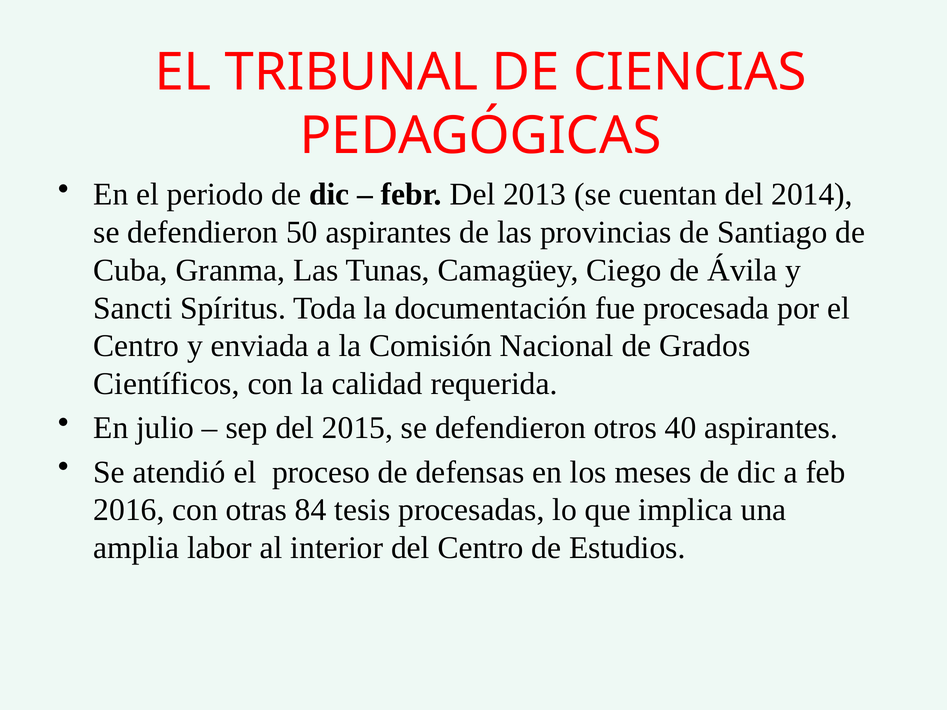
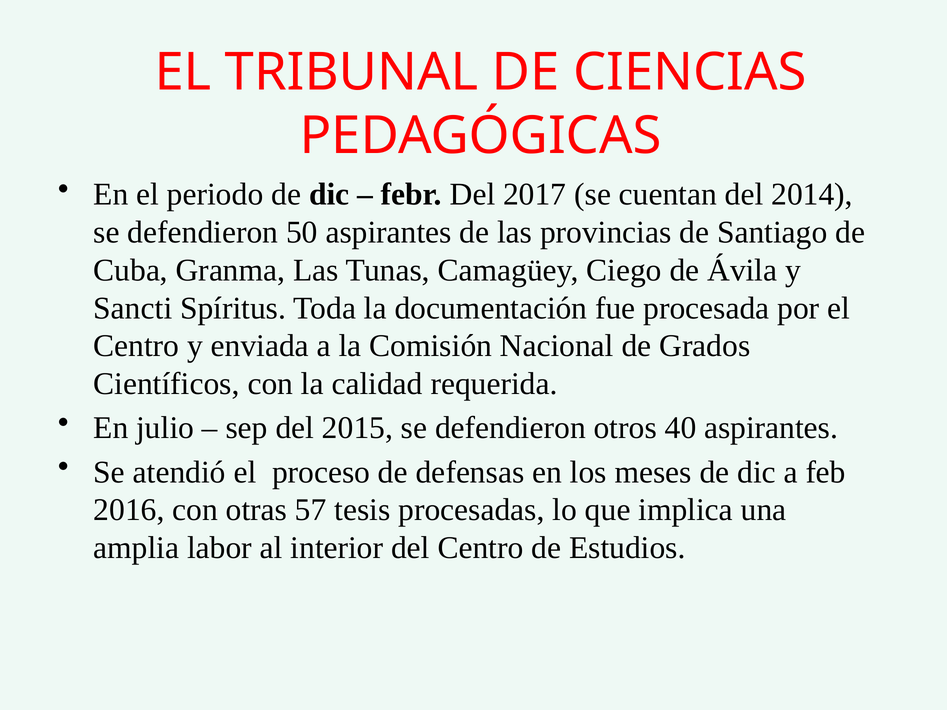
2013: 2013 -> 2017
84: 84 -> 57
